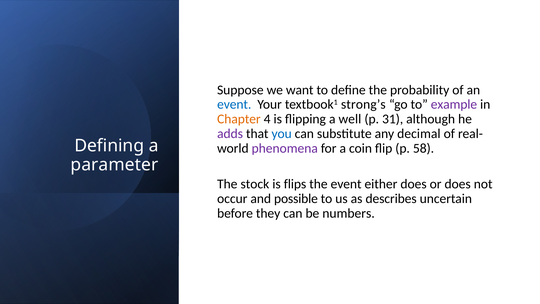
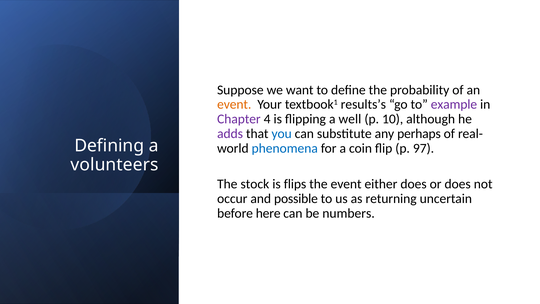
event at (234, 104) colour: blue -> orange
strong’s: strong’s -> results’s
Chapter colour: orange -> purple
31: 31 -> 10
decimal: decimal -> perhaps
phenomena colour: purple -> blue
58: 58 -> 97
parameter: parameter -> volunteers
describes: describes -> returning
they: they -> here
